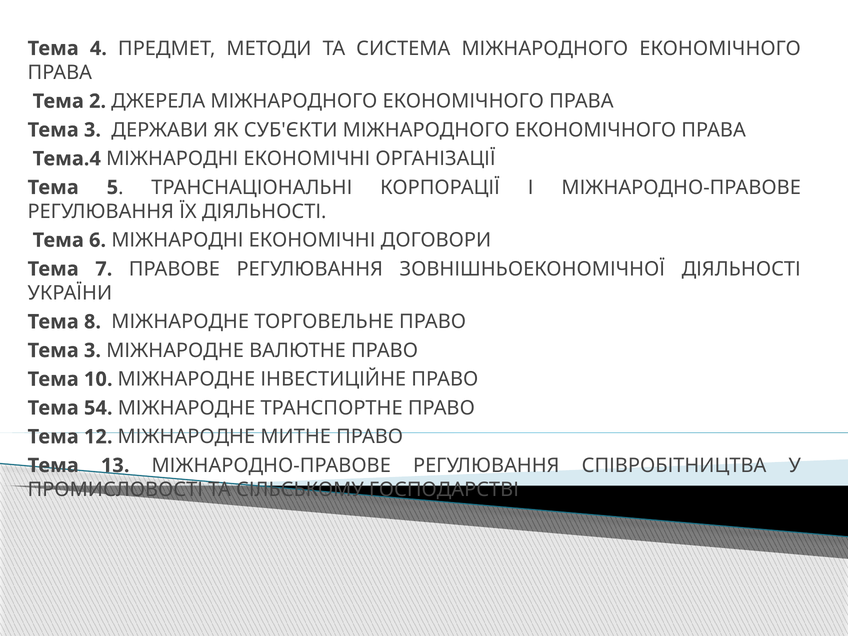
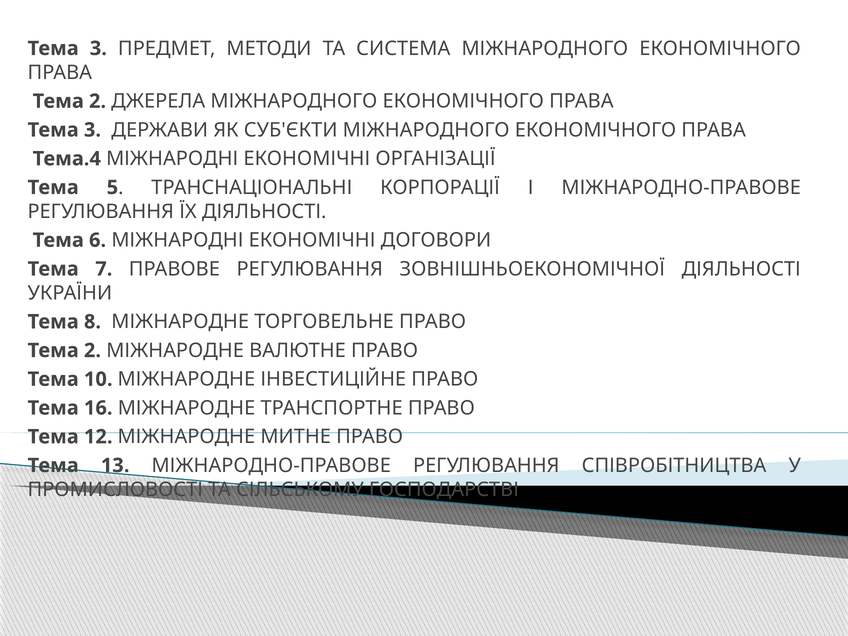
4 at (98, 48): 4 -> 3
3 at (92, 351): 3 -> 2
54: 54 -> 16
